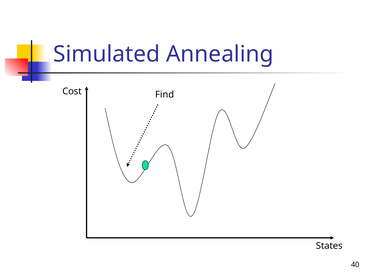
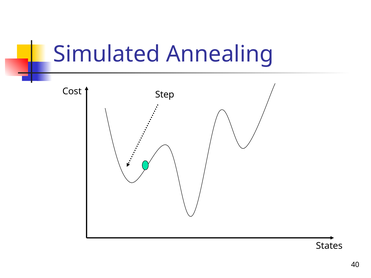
Find: Find -> Step
